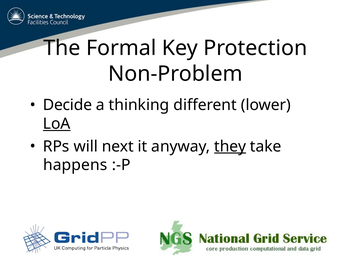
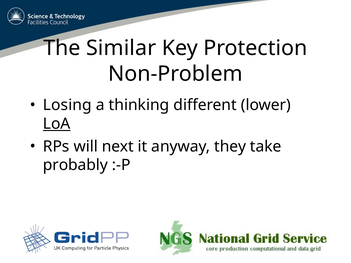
Formal: Formal -> Similar
Decide: Decide -> Losing
they underline: present -> none
happens: happens -> probably
